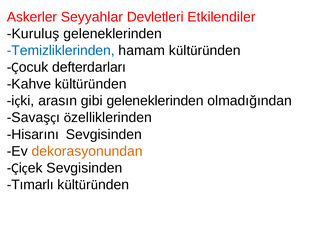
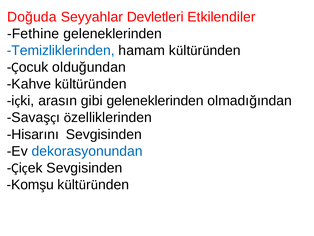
Askerler: Askerler -> Doğuda
Kuruluş: Kuruluş -> Fethine
defterdarları: defterdarları -> olduğundan
dekorasyonundan colour: orange -> blue
Tımarlı: Tımarlı -> Komşu
